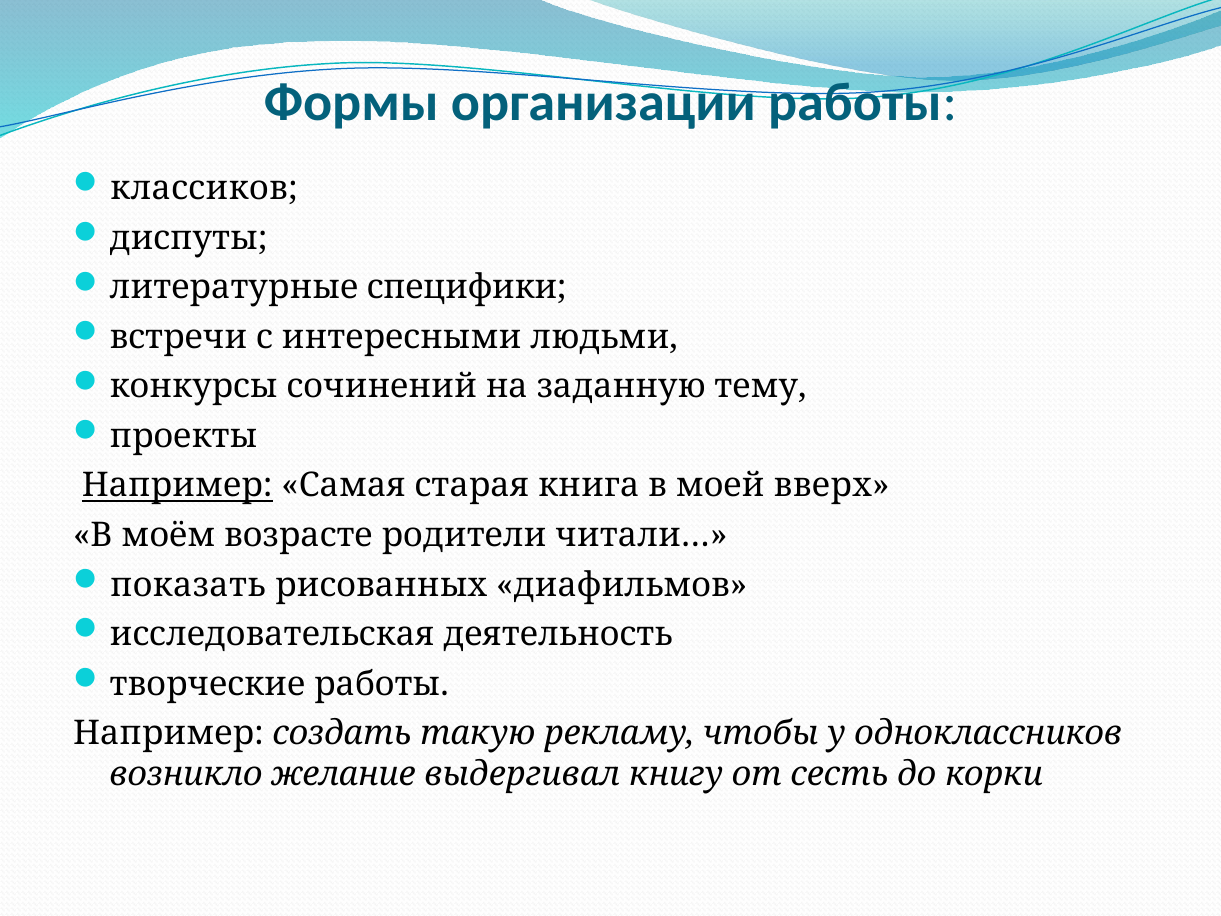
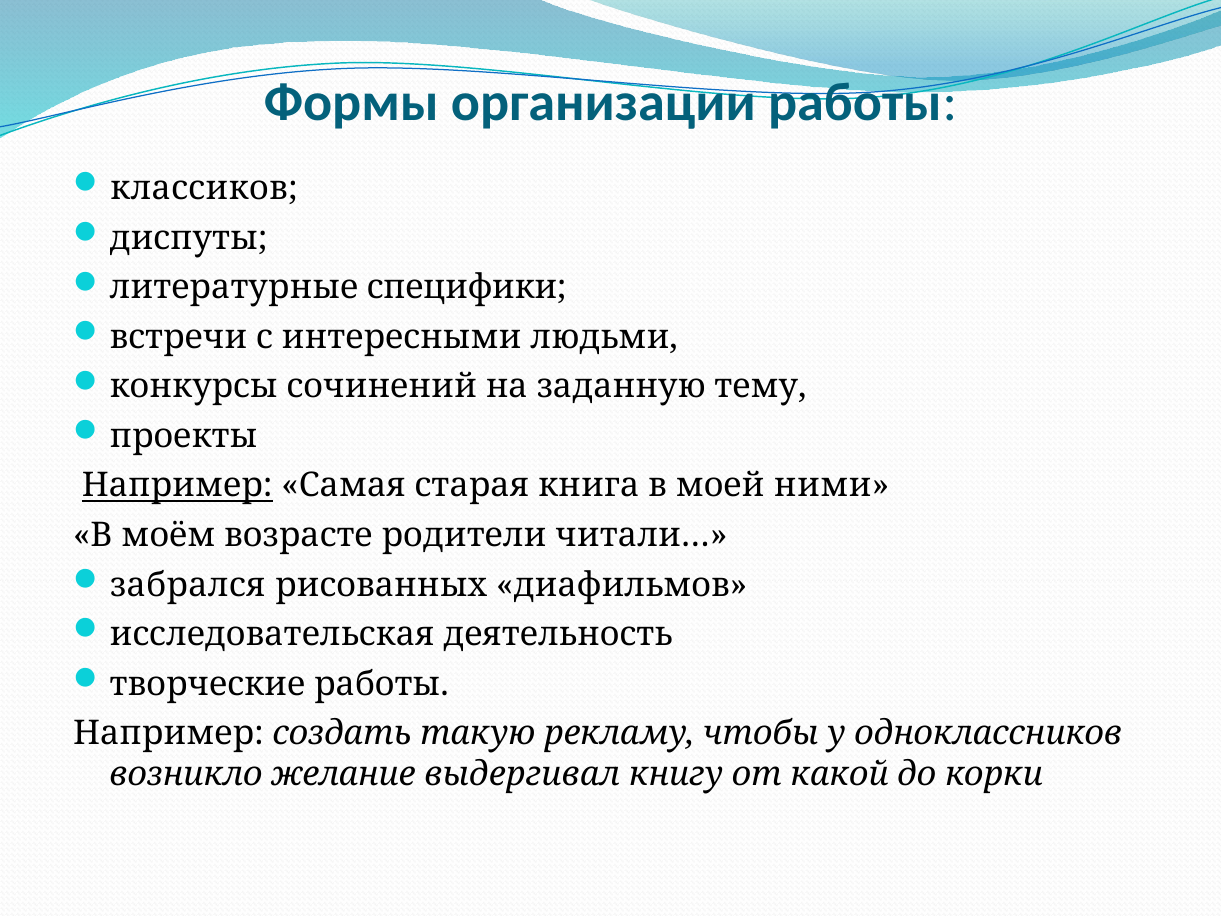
вверх: вверх -> ними
показать: показать -> забрался
сесть: сесть -> какой
